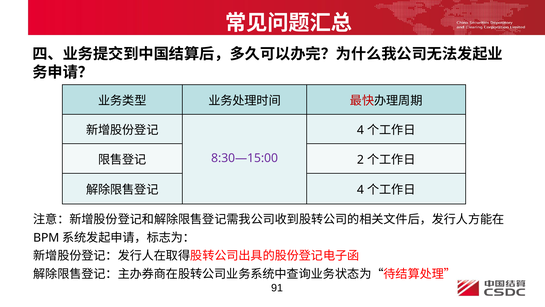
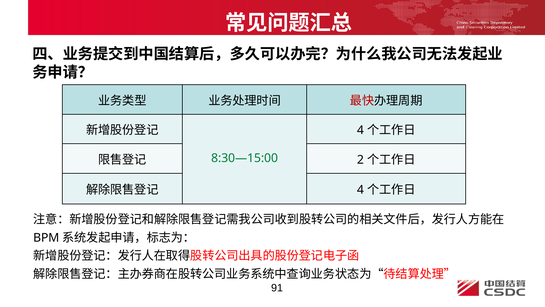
8:30—15:00 colour: purple -> green
